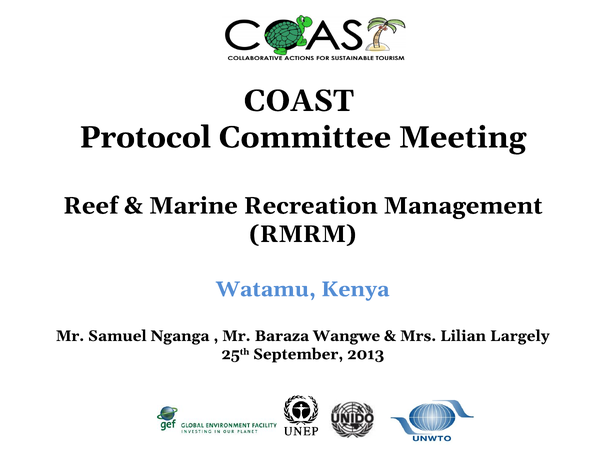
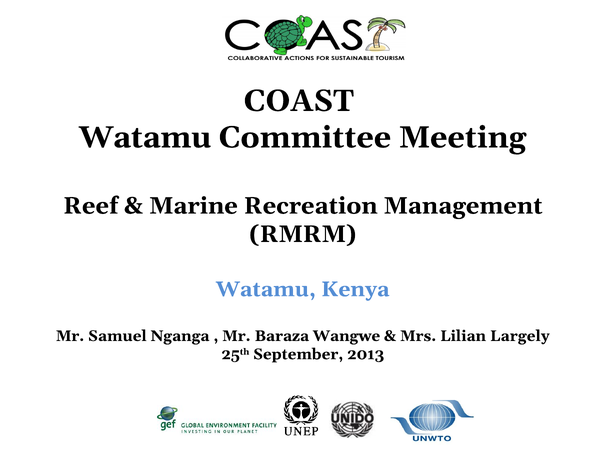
Protocol at (145, 137): Protocol -> Watamu
